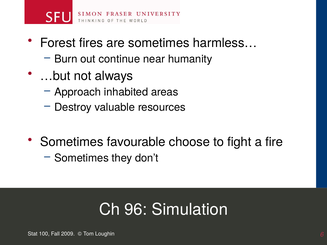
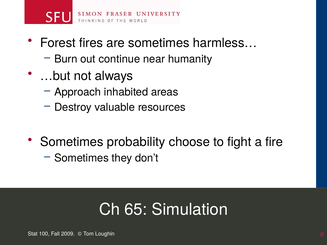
favourable: favourable -> probability
96: 96 -> 65
